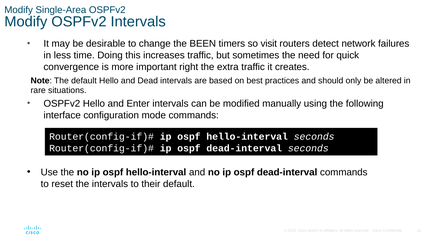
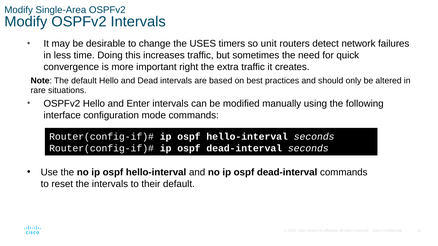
BEEN: BEEN -> USES
visit: visit -> unit
